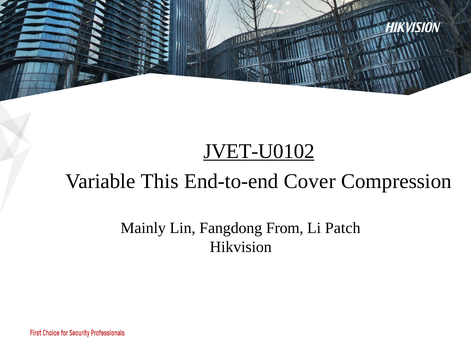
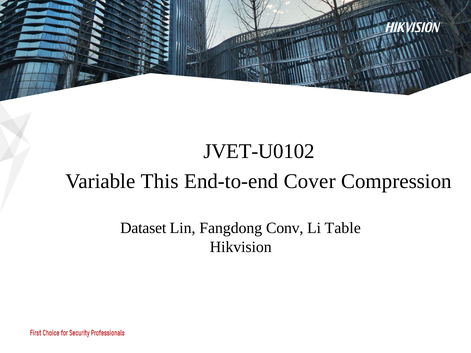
JVET-U0102 underline: present -> none
Mainly: Mainly -> Dataset
From: From -> Conv
Patch: Patch -> Table
